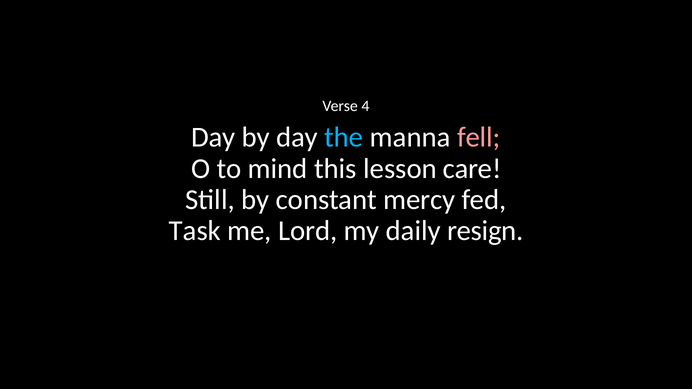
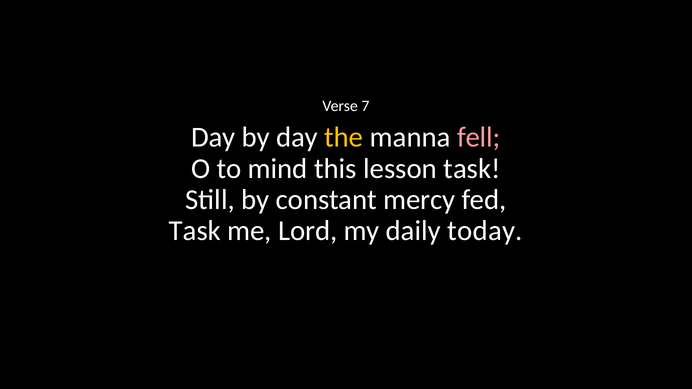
4: 4 -> 7
the colour: light blue -> yellow
lesson care: care -> task
resign: resign -> today
